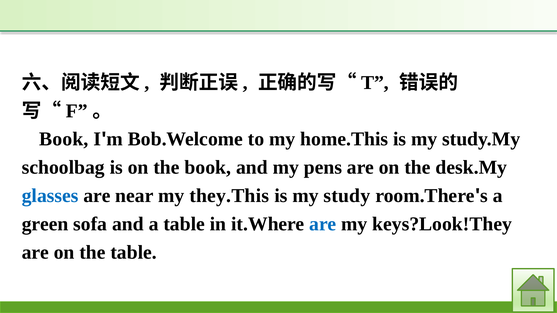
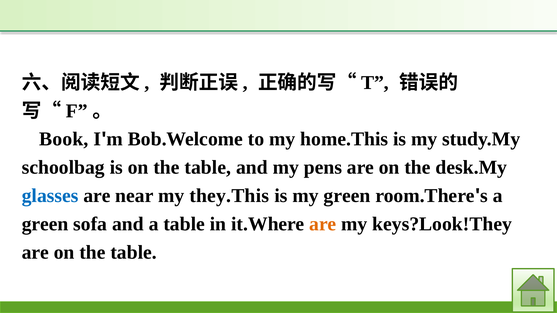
is on the book: book -> table
my study: study -> green
are at (323, 224) colour: blue -> orange
